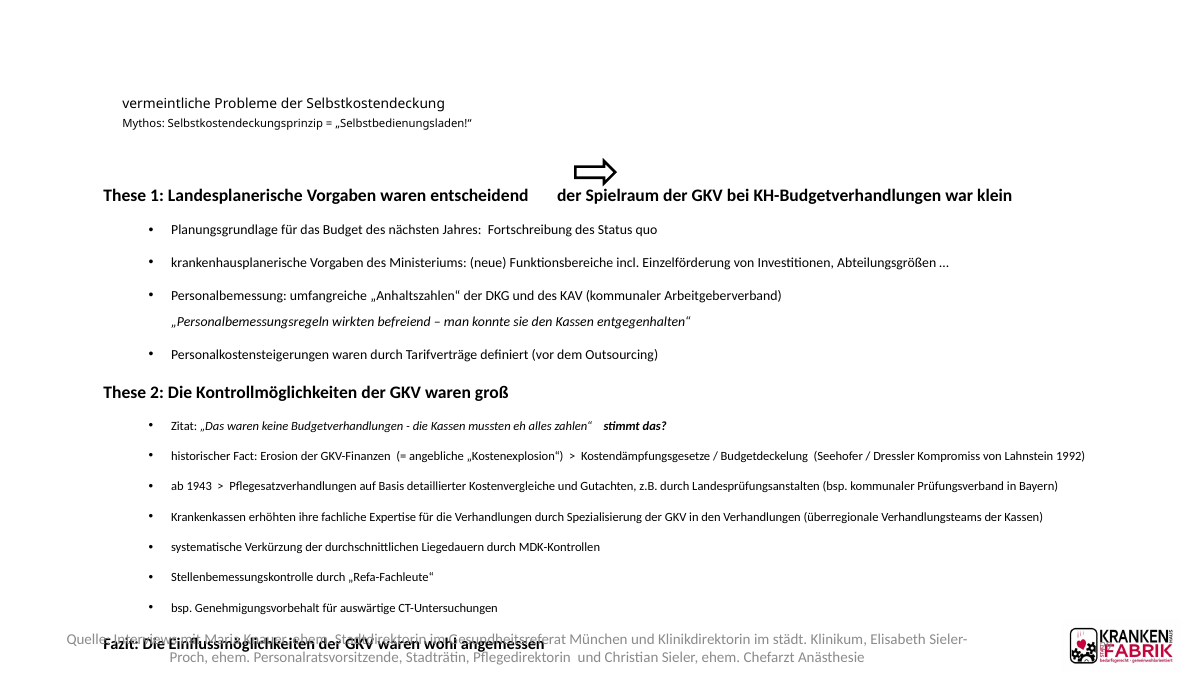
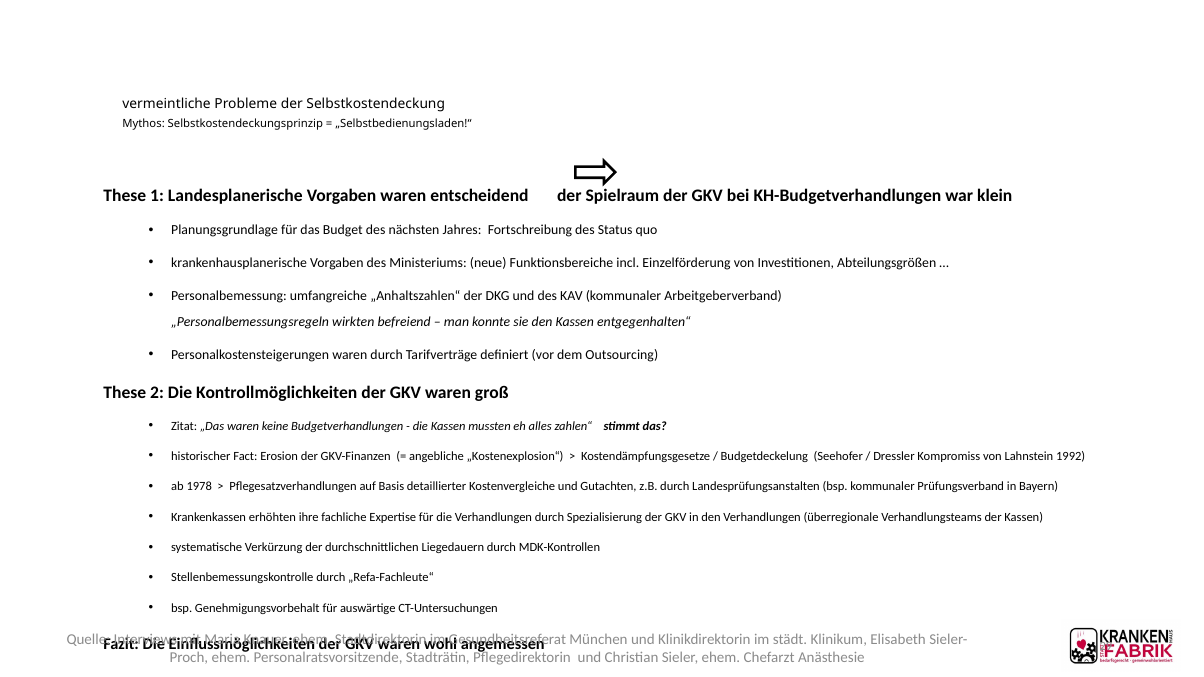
1943: 1943 -> 1978
